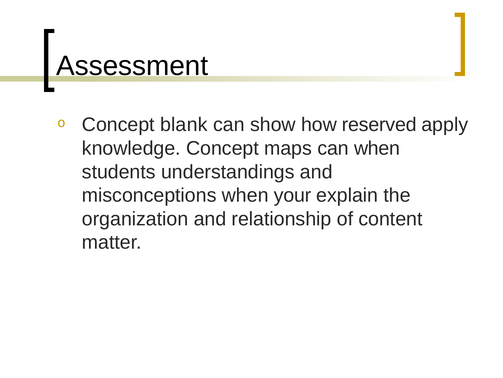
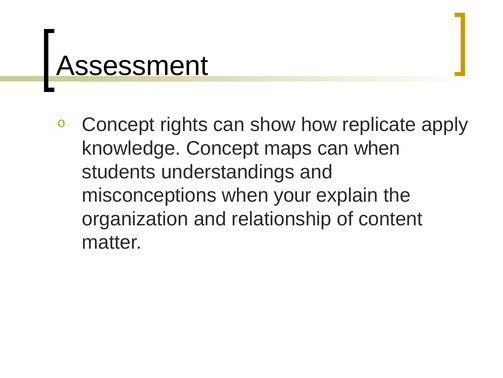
blank: blank -> rights
reserved: reserved -> replicate
